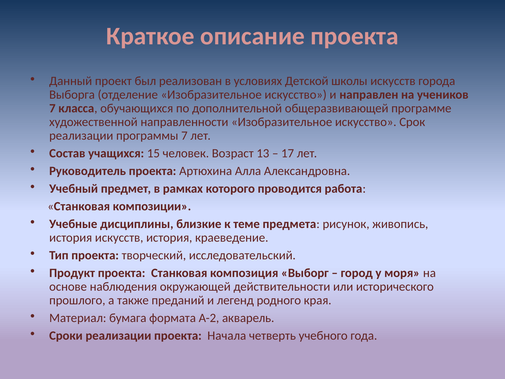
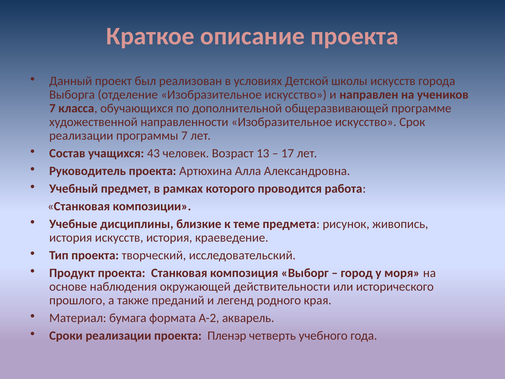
15: 15 -> 43
Начала: Начала -> Пленэр
